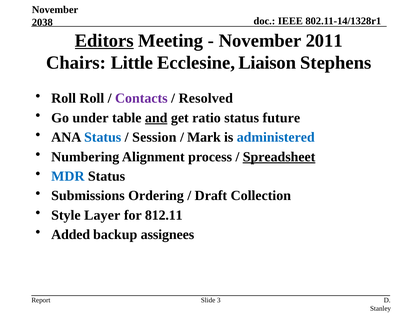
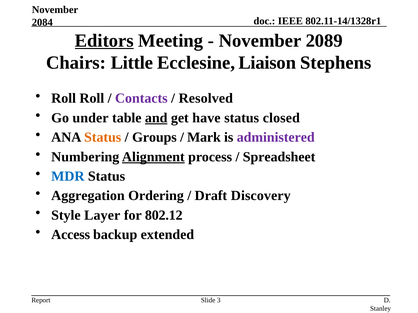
2038: 2038 -> 2084
2011: 2011 -> 2089
ratio: ratio -> have
future: future -> closed
Status at (103, 138) colour: blue -> orange
Session: Session -> Groups
administered colour: blue -> purple
Alignment underline: none -> present
Spreadsheet underline: present -> none
Submissions: Submissions -> Aggregation
Collection: Collection -> Discovery
812.11: 812.11 -> 802.12
Added: Added -> Access
assignees: assignees -> extended
